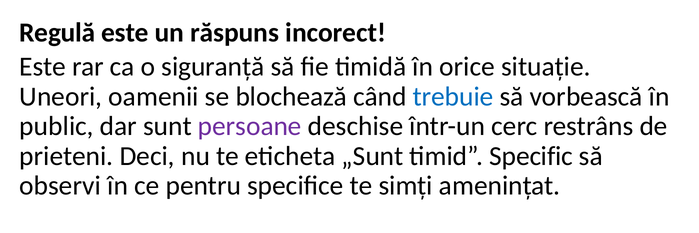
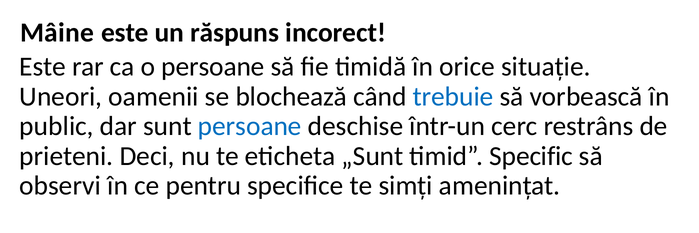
Regulă: Regulă -> Mâine
o siguranță: siguranță -> persoane
persoane at (250, 126) colour: purple -> blue
